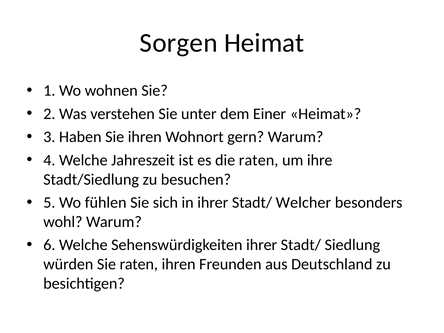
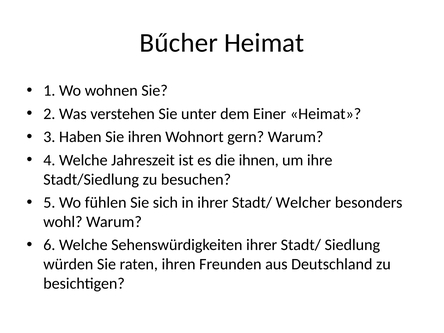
Sorgen: Sorgen -> Bűcher
die raten: raten -> ihnen
